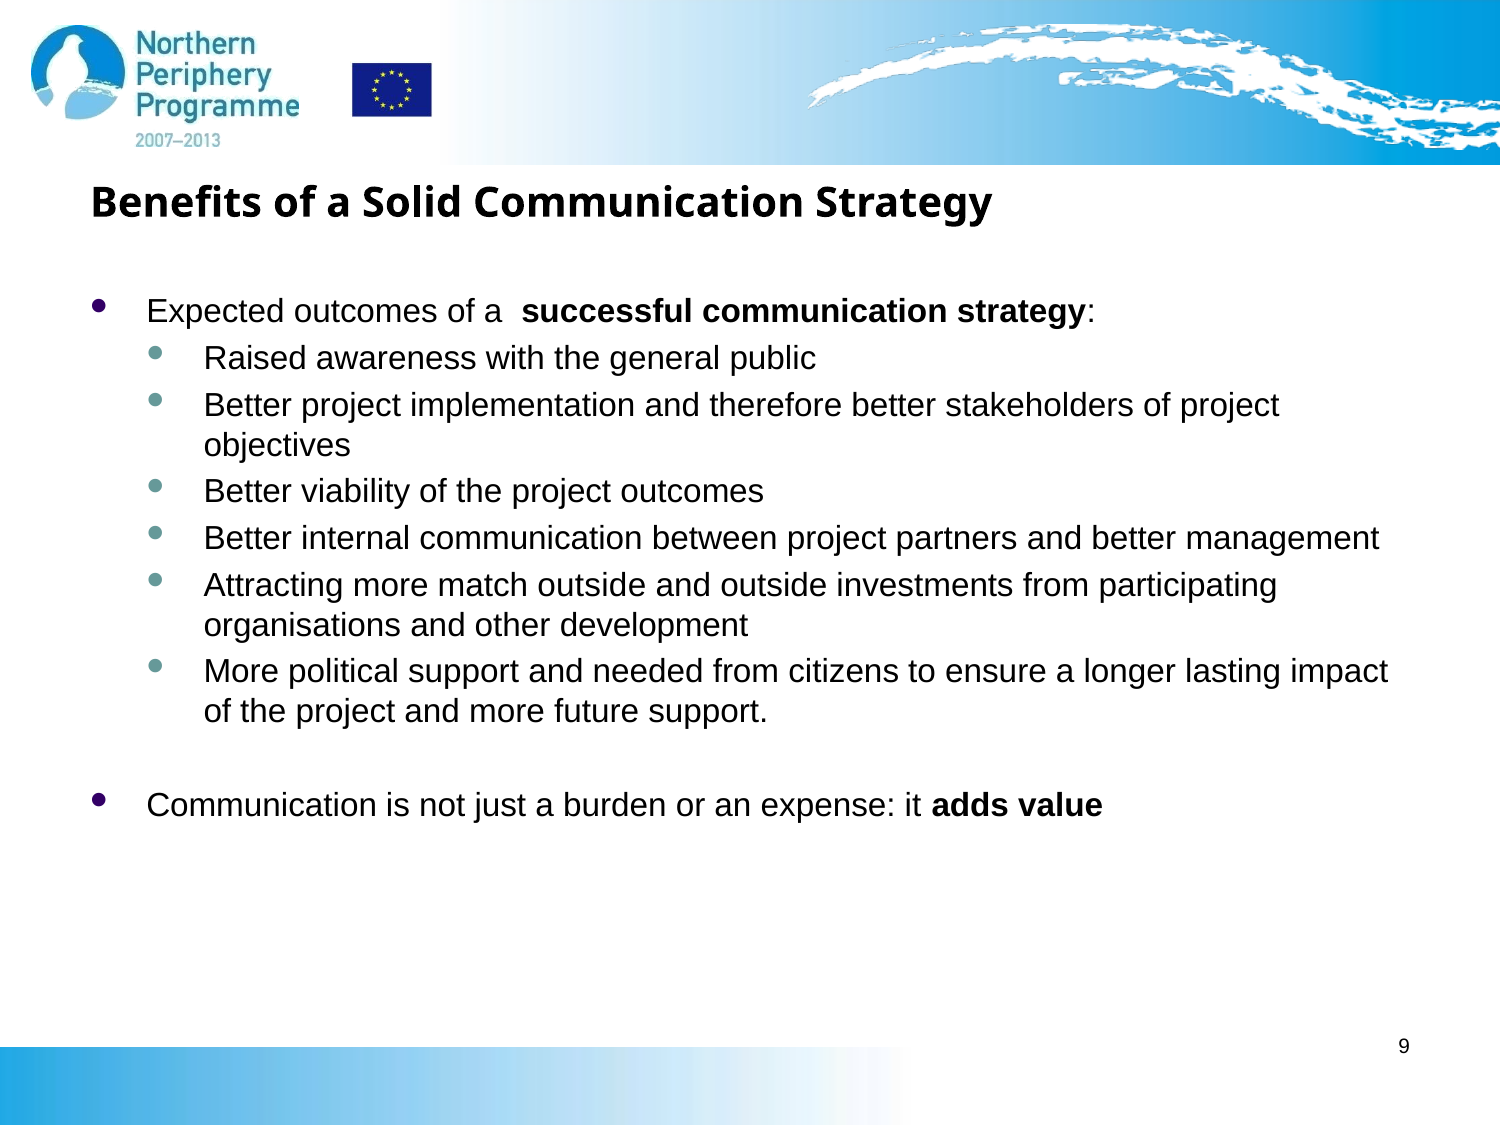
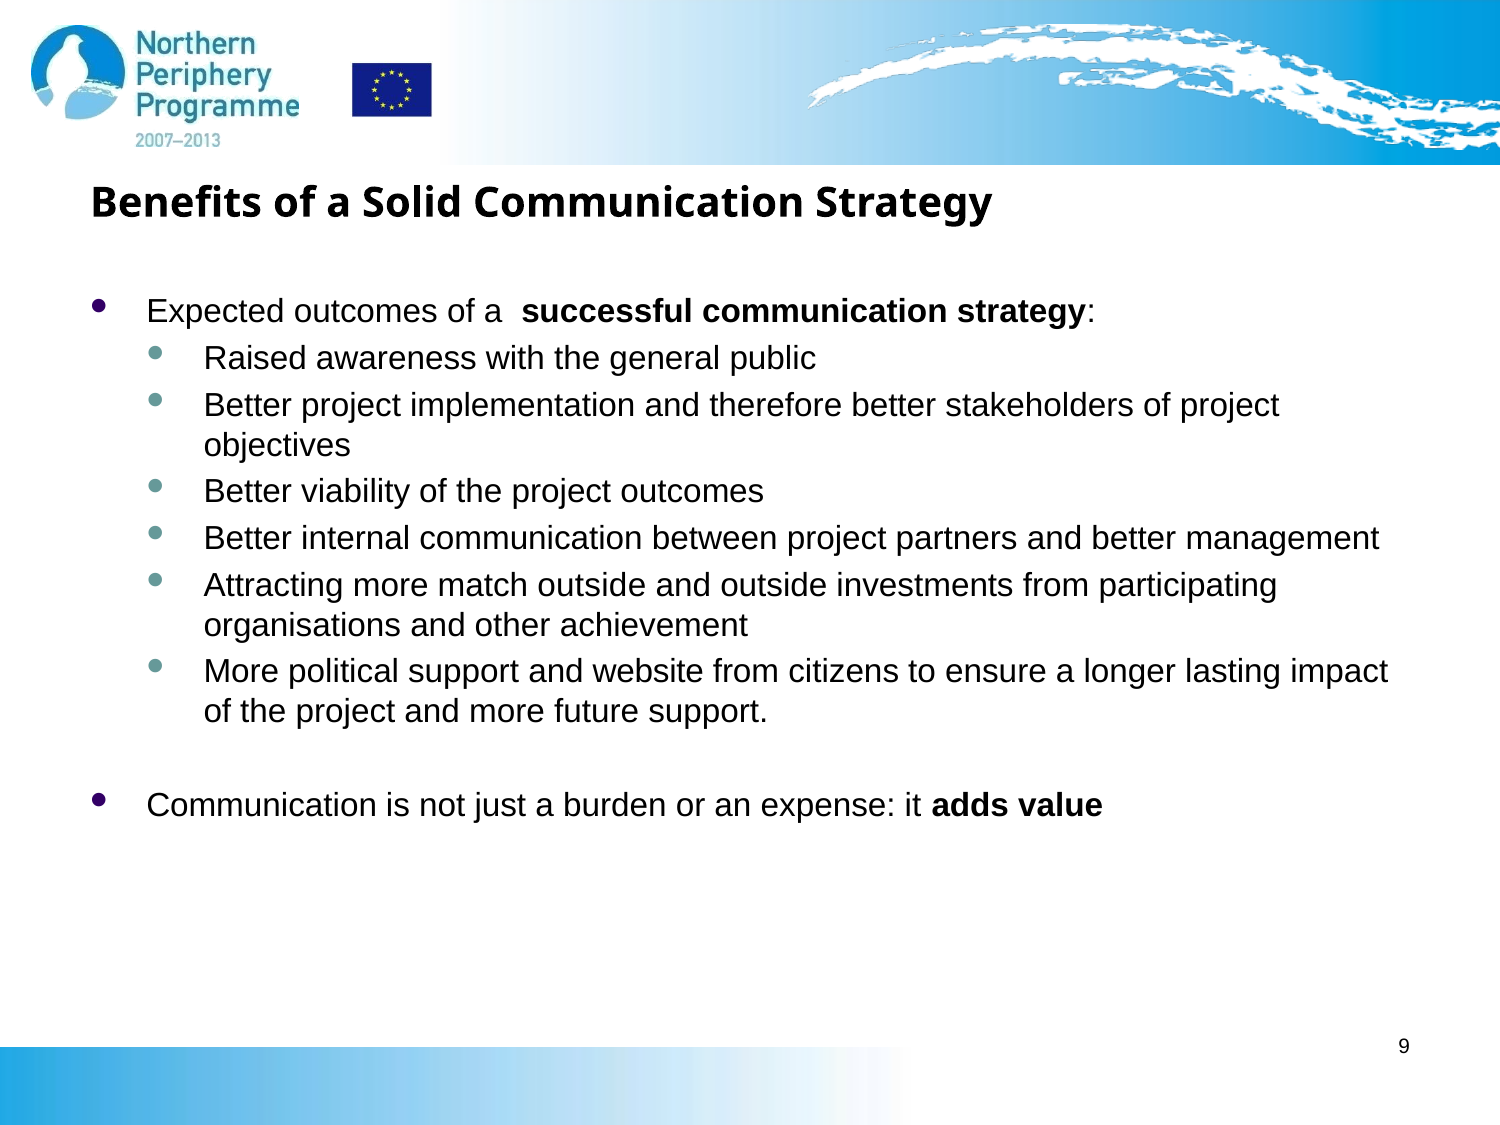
development: development -> achievement
needed: needed -> website
